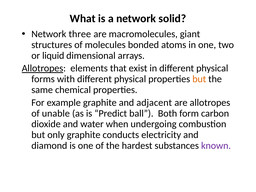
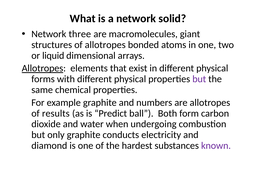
of molecules: molecules -> allotropes
but at (199, 79) colour: orange -> purple
adjacent: adjacent -> numbers
unable: unable -> results
